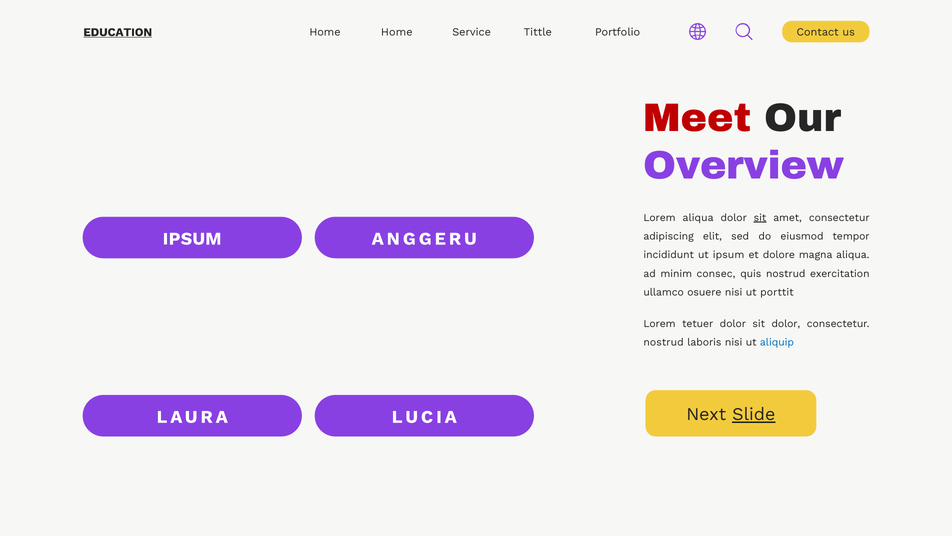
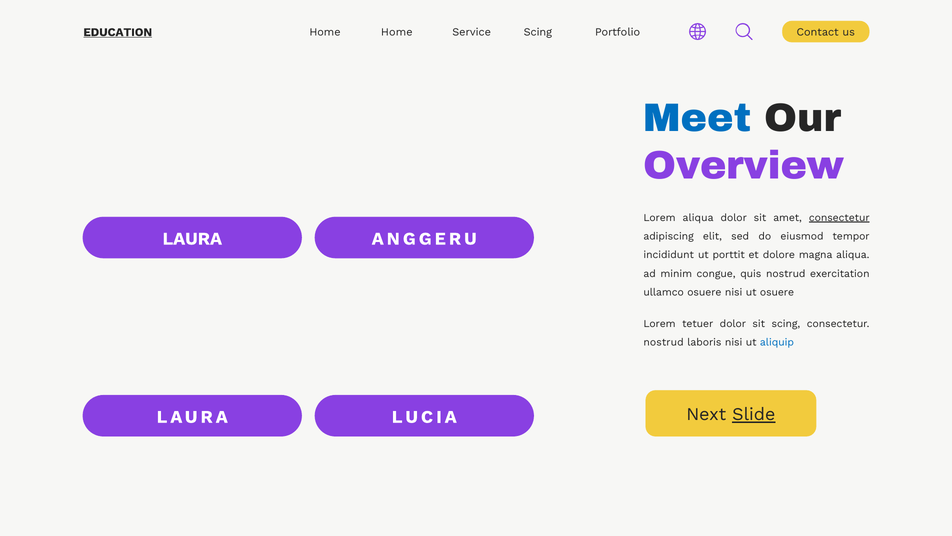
Service Tittle: Tittle -> Scing
Meet colour: red -> blue
sit at (760, 217) underline: present -> none
consectetur at (839, 217) underline: none -> present
IPSUM at (192, 239): IPSUM -> LAURA
ut ipsum: ipsum -> porttit
consec: consec -> congue
ut porttit: porttit -> osuere
sit dolor: dolor -> scing
